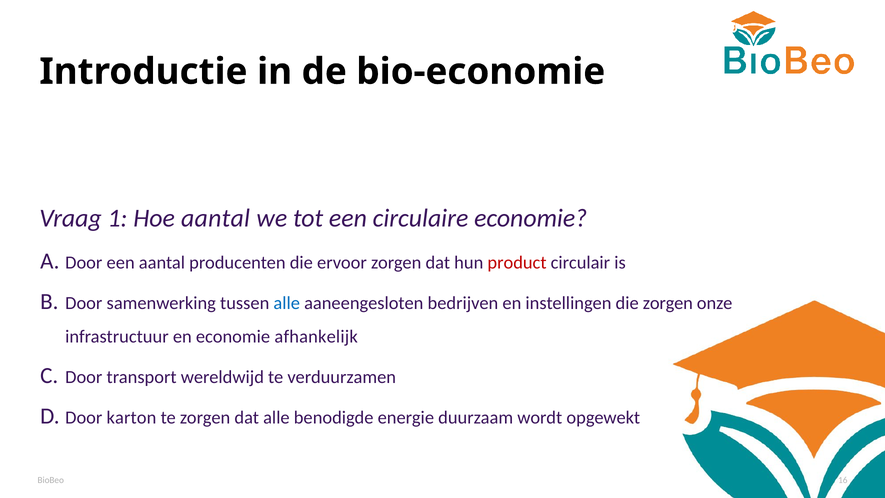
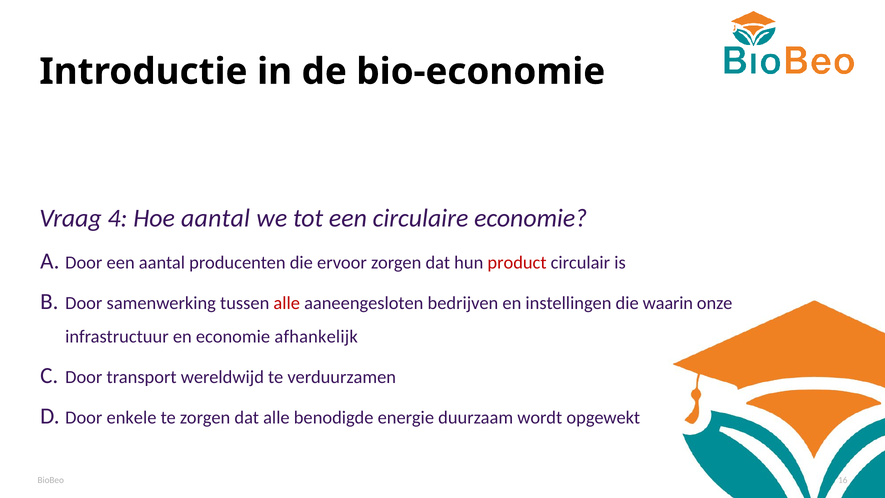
1: 1 -> 4
alle at (287, 303) colour: blue -> red
die zorgen: zorgen -> waarin
karton: karton -> enkele
